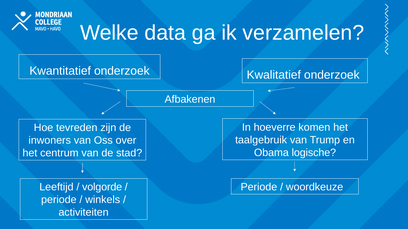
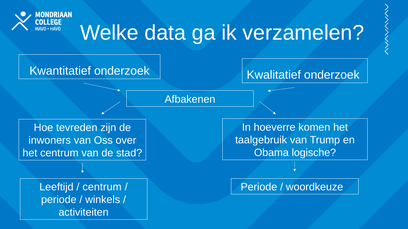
volgorde at (102, 187): volgorde -> centrum
